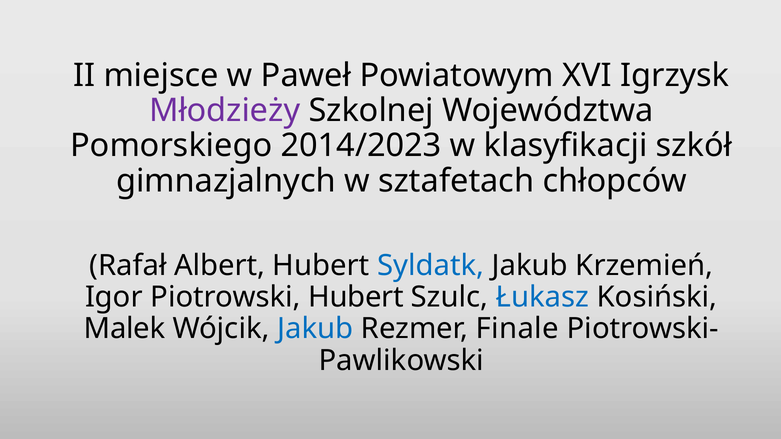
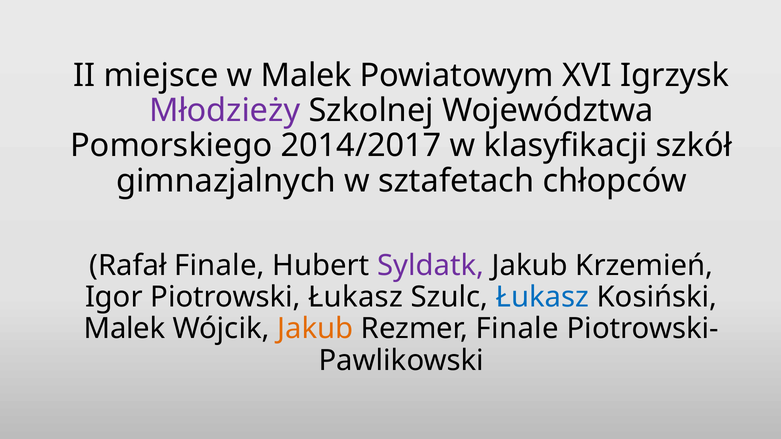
w Paweł: Paweł -> Malek
2014/2023: 2014/2023 -> 2014/2017
Rafał Albert: Albert -> Finale
Syldatk colour: blue -> purple
Piotrowski Hubert: Hubert -> Łukasz
Jakub at (315, 329) colour: blue -> orange
